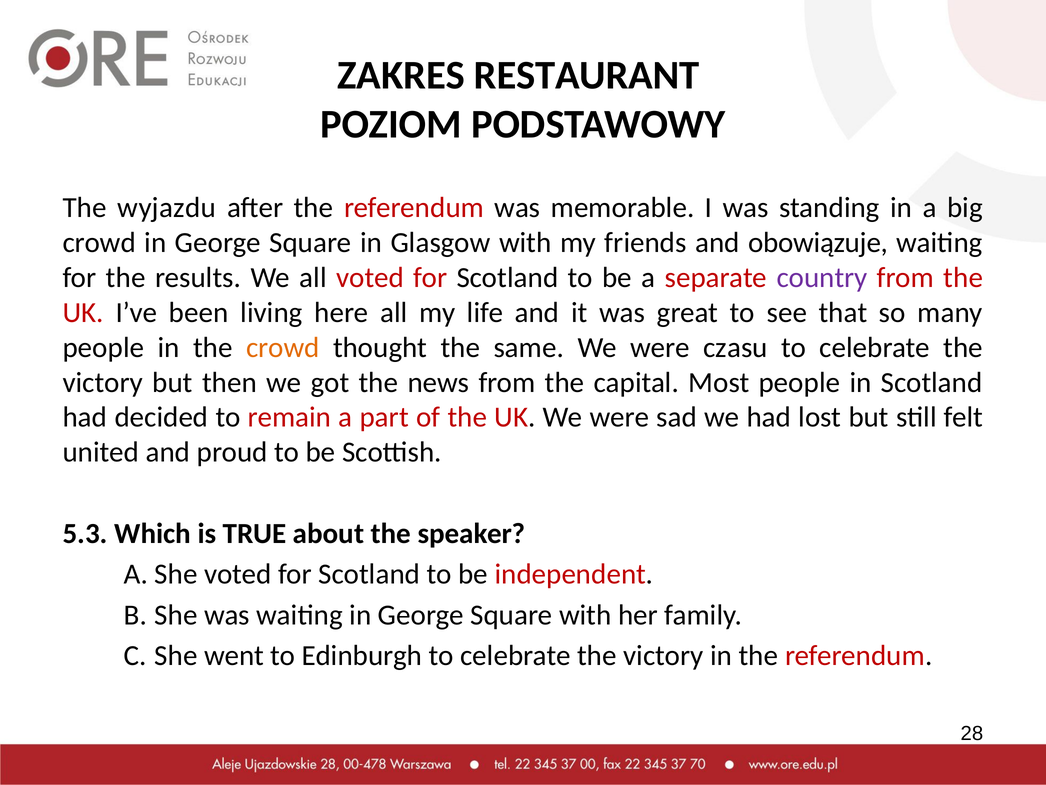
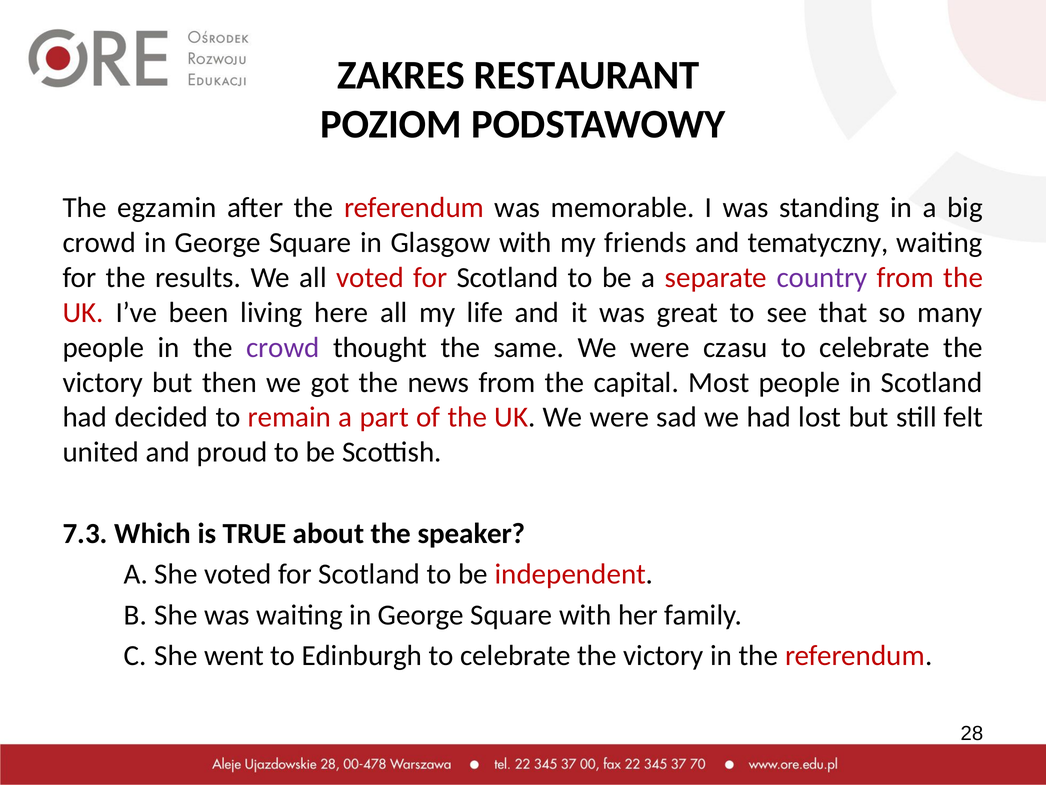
wyjazdu: wyjazdu -> egzamin
obowiązuje: obowiązuje -> tematyczny
crowd at (283, 347) colour: orange -> purple
5.3: 5.3 -> 7.3
